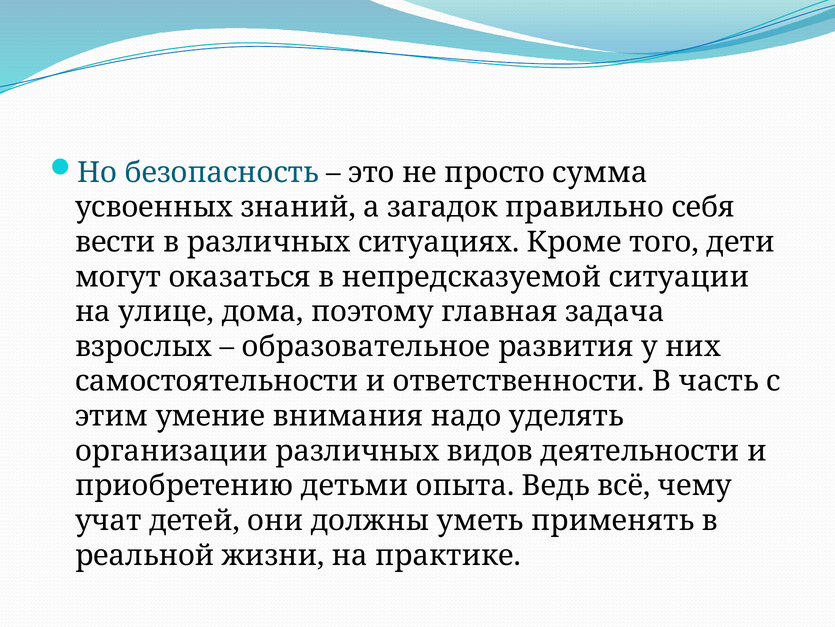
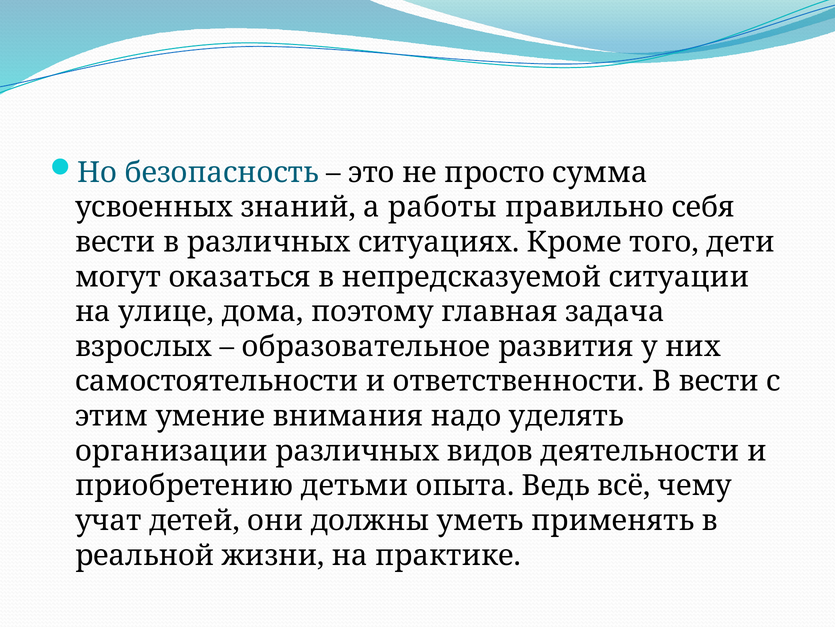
загадок: загадок -> работы
В часть: часть -> вести
